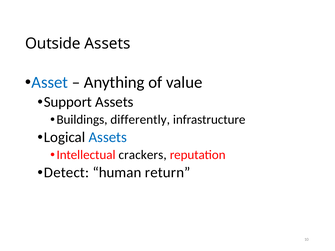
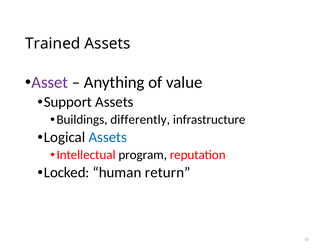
Outside: Outside -> Trained
Asset colour: blue -> purple
crackers: crackers -> program
Detect: Detect -> Locked
